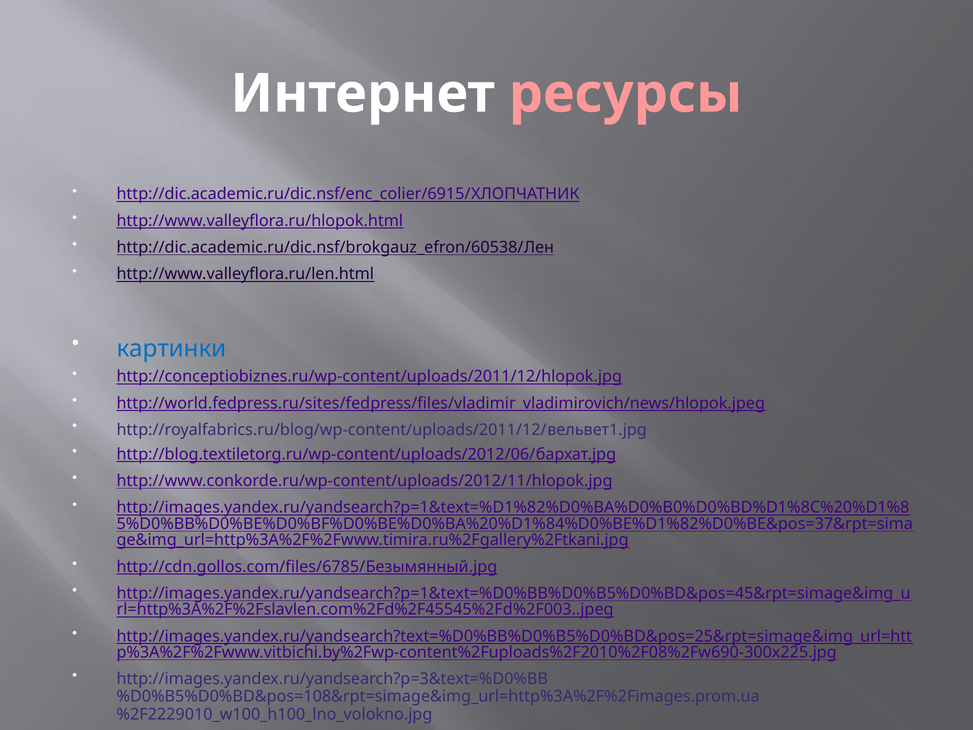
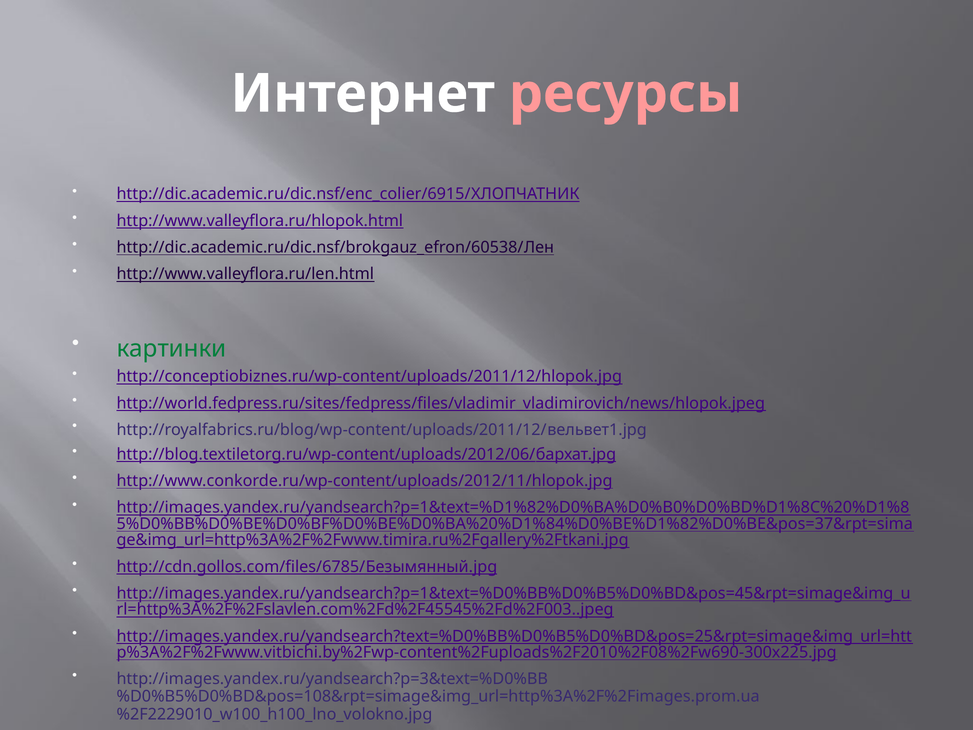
картинки colour: blue -> green
